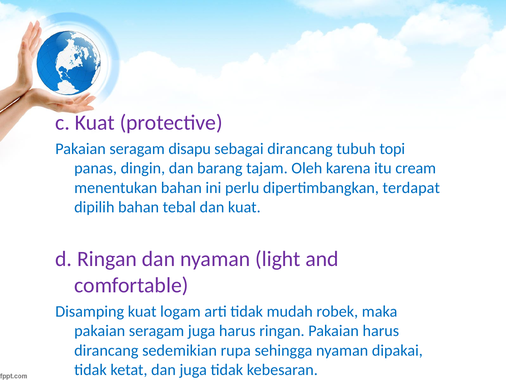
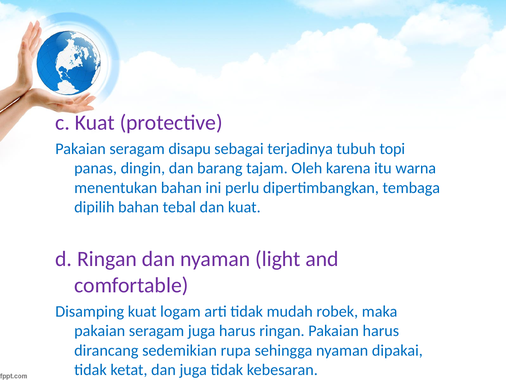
sebagai dirancang: dirancang -> terjadinya
cream: cream -> warna
terdapat: terdapat -> tembaga
